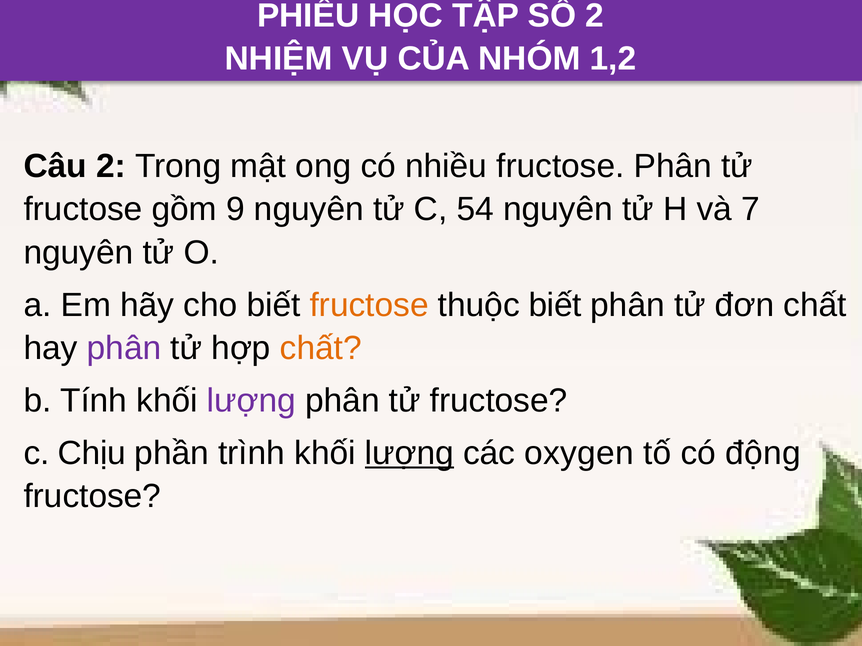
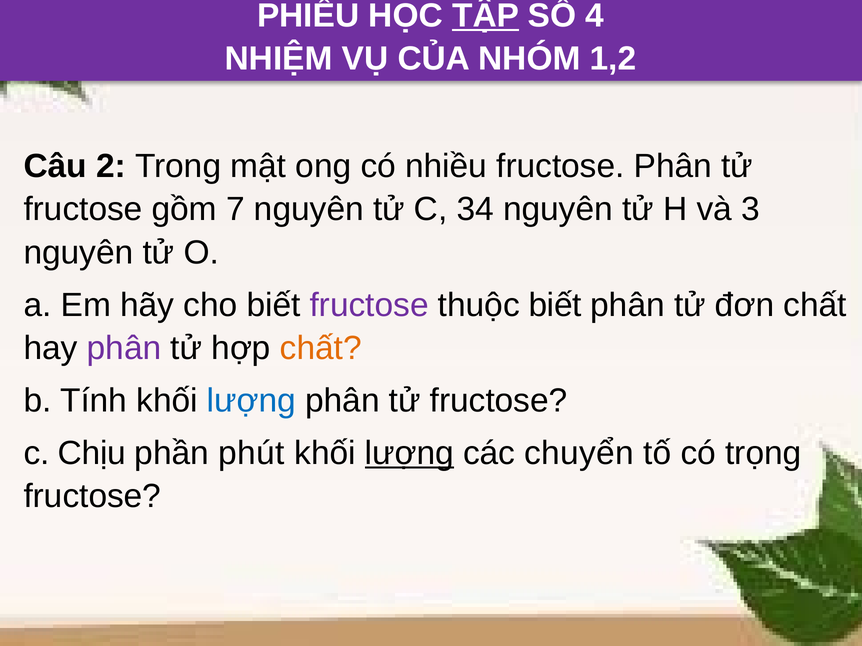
TẬP underline: none -> present
SỐ 2: 2 -> 4
9: 9 -> 7
54: 54 -> 34
7: 7 -> 3
fructose at (369, 305) colour: orange -> purple
lượng at (251, 401) colour: purple -> blue
trình: trình -> phút
oxygen: oxygen -> chuyển
động: động -> trọng
